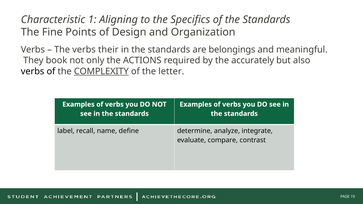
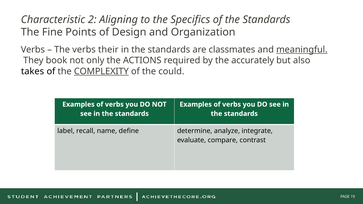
1: 1 -> 2
belongings: belongings -> classmates
meaningful underline: none -> present
verbs at (33, 71): verbs -> takes
letter: letter -> could
